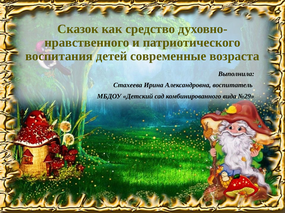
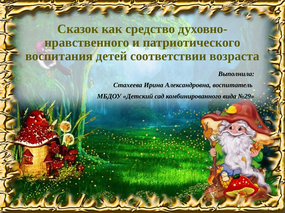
современные: современные -> соответствии
